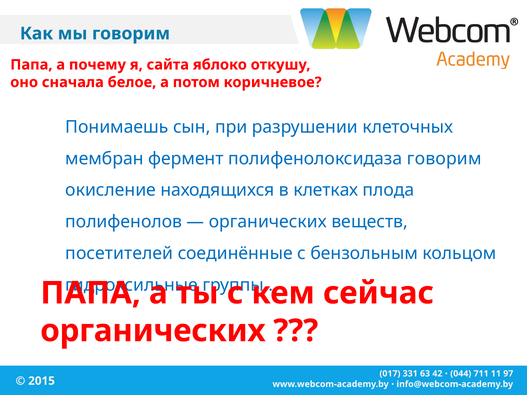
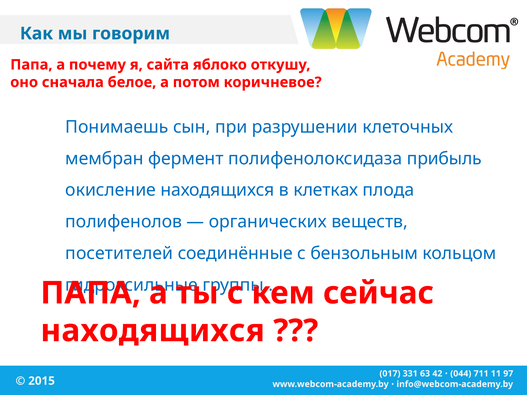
полифенолоксидаза говорим: говорим -> прибыль
органических at (153, 331): органических -> находящихся
